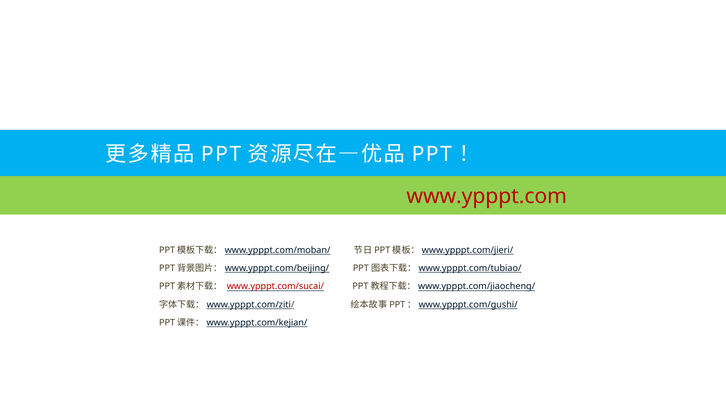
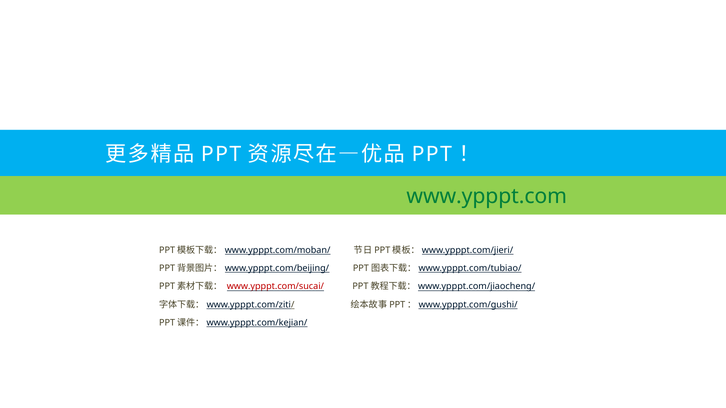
www.ypppt.com colour: red -> green
